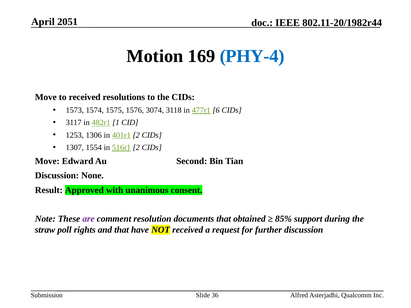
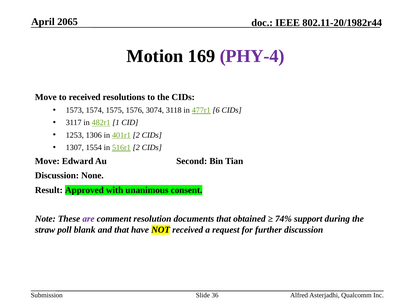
2051: 2051 -> 2065
PHY-4 colour: blue -> purple
85%: 85% -> 74%
rights: rights -> blank
